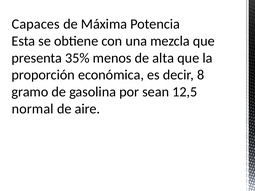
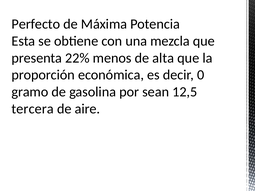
Capaces: Capaces -> Perfecto
35%: 35% -> 22%
8: 8 -> 0
normal: normal -> tercera
